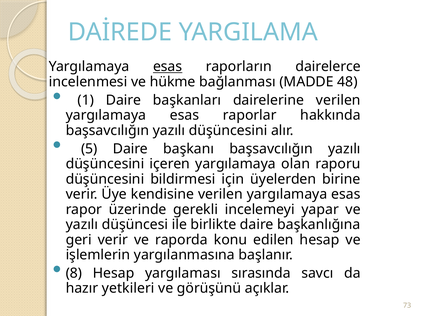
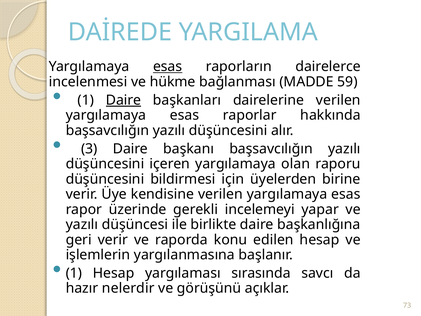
48: 48 -> 59
Daire at (124, 100) underline: none -> present
5: 5 -> 3
8 at (74, 273): 8 -> 1
yetkileri: yetkileri -> nelerdir
